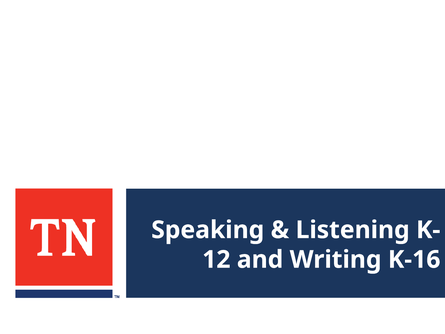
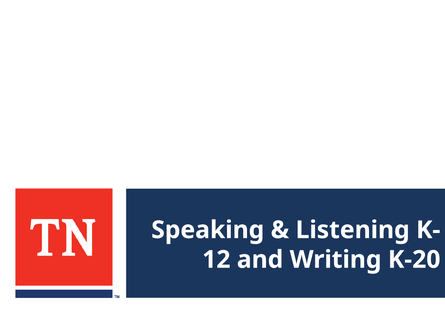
K-16: K-16 -> K-20
